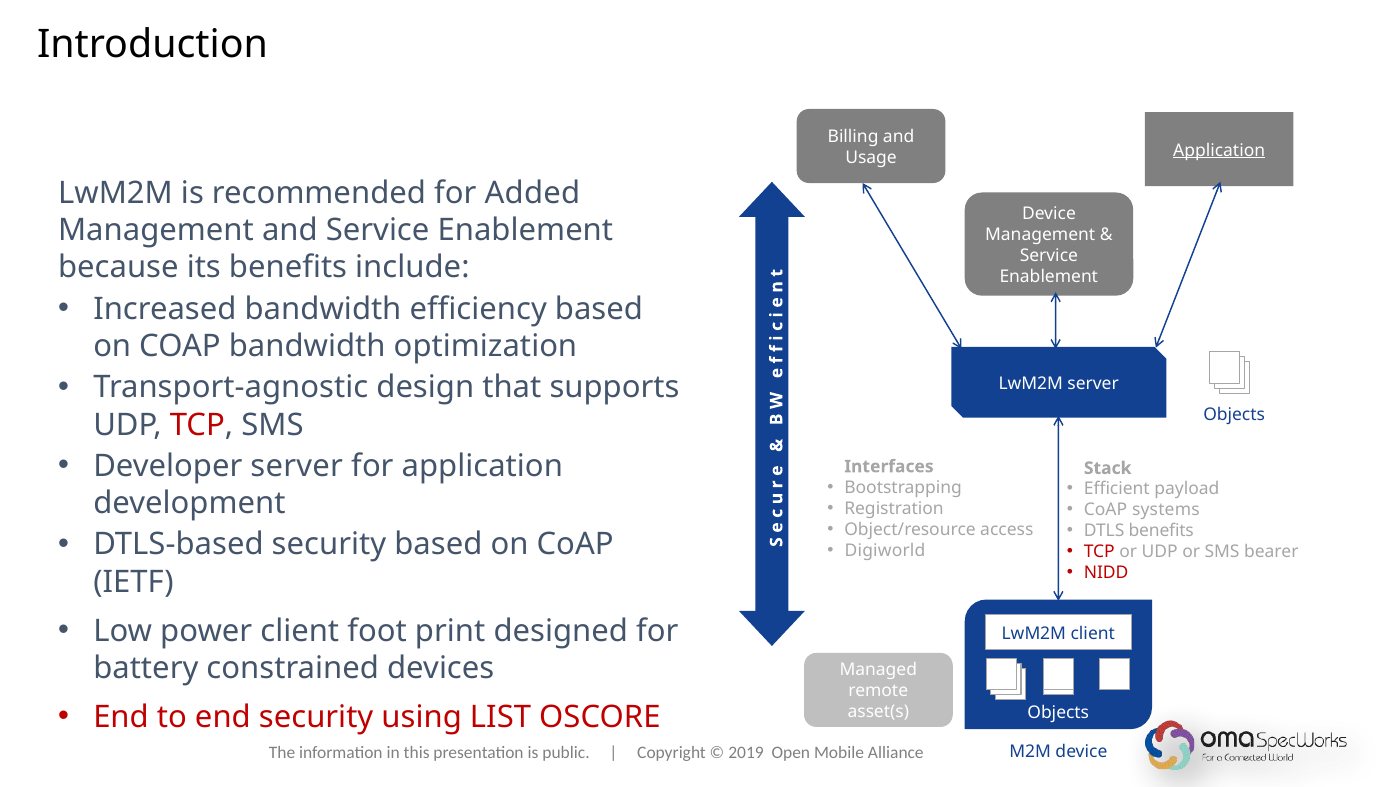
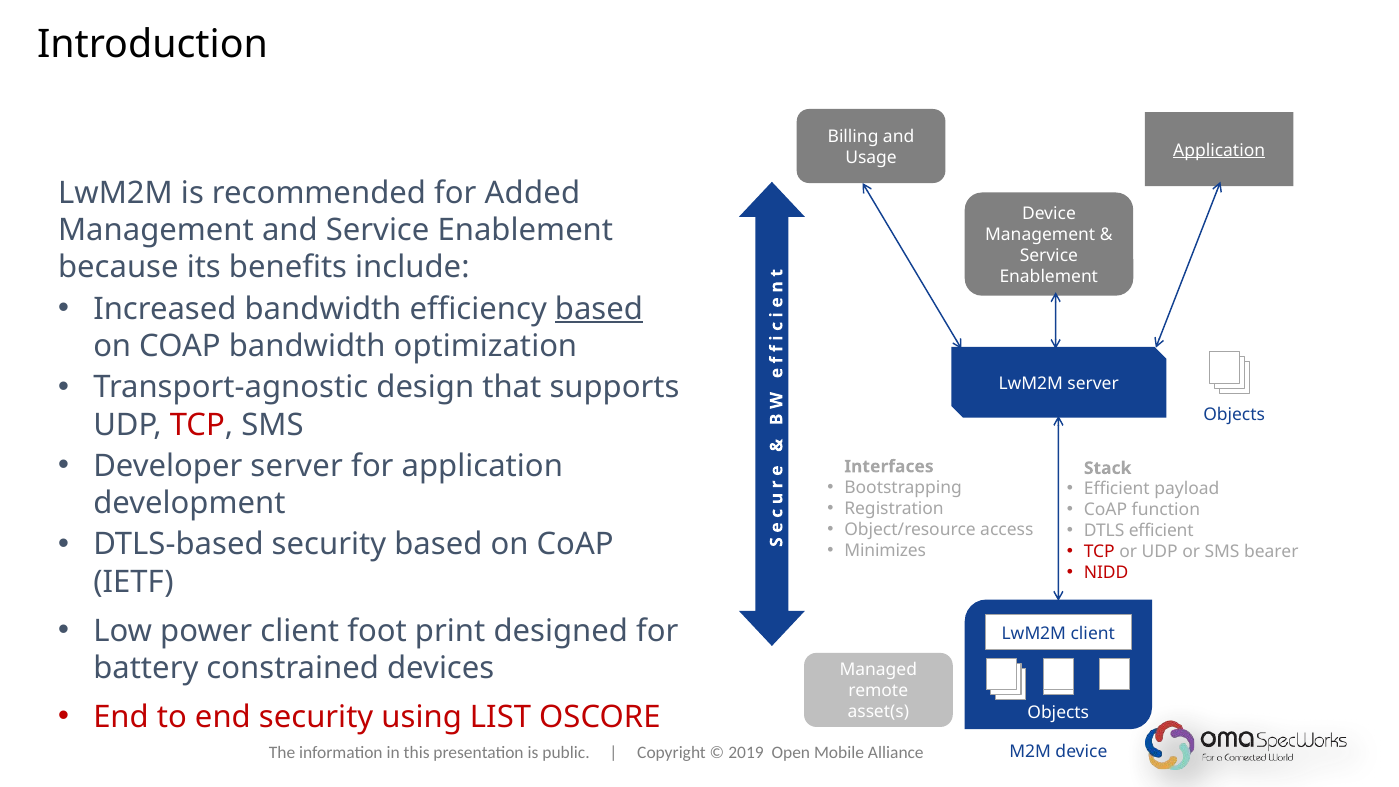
based at (599, 309) underline: none -> present
systems: systems -> function
DTLS benefits: benefits -> efficient
Digiworld: Digiworld -> Minimizes
